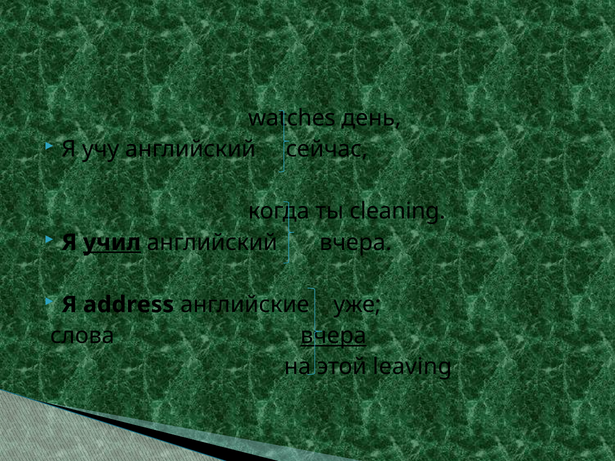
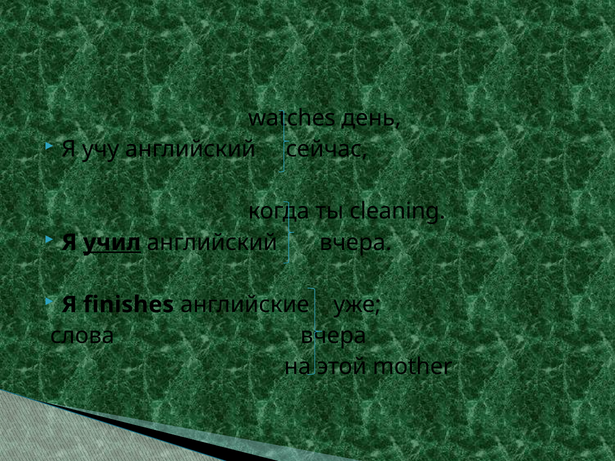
address: address -> finishes
вчера at (333, 336) underline: present -> none
leaving: leaving -> mother
